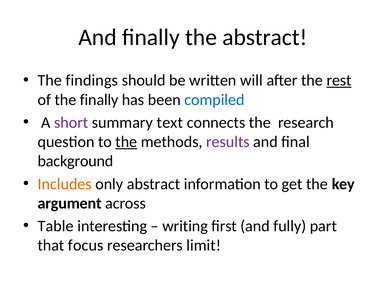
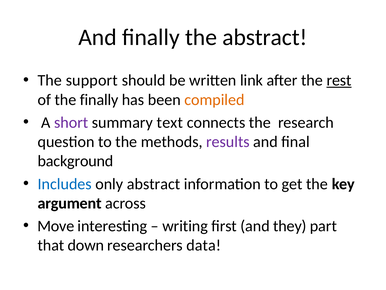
findings: findings -> support
will: will -> link
compiled colour: blue -> orange
the at (126, 142) underline: present -> none
Includes colour: orange -> blue
Table: Table -> Move
fully: fully -> they
focus: focus -> down
limit: limit -> data
